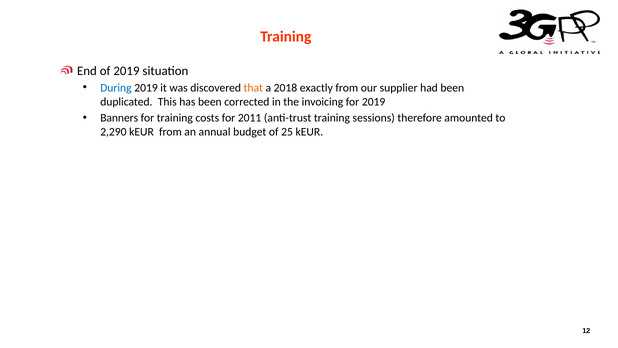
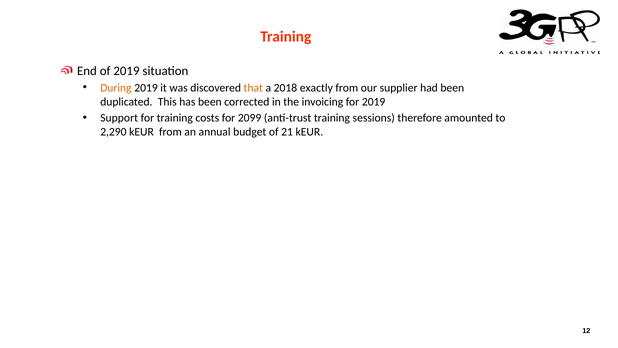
During colour: blue -> orange
Banners: Banners -> Support
2011: 2011 -> 2099
25: 25 -> 21
